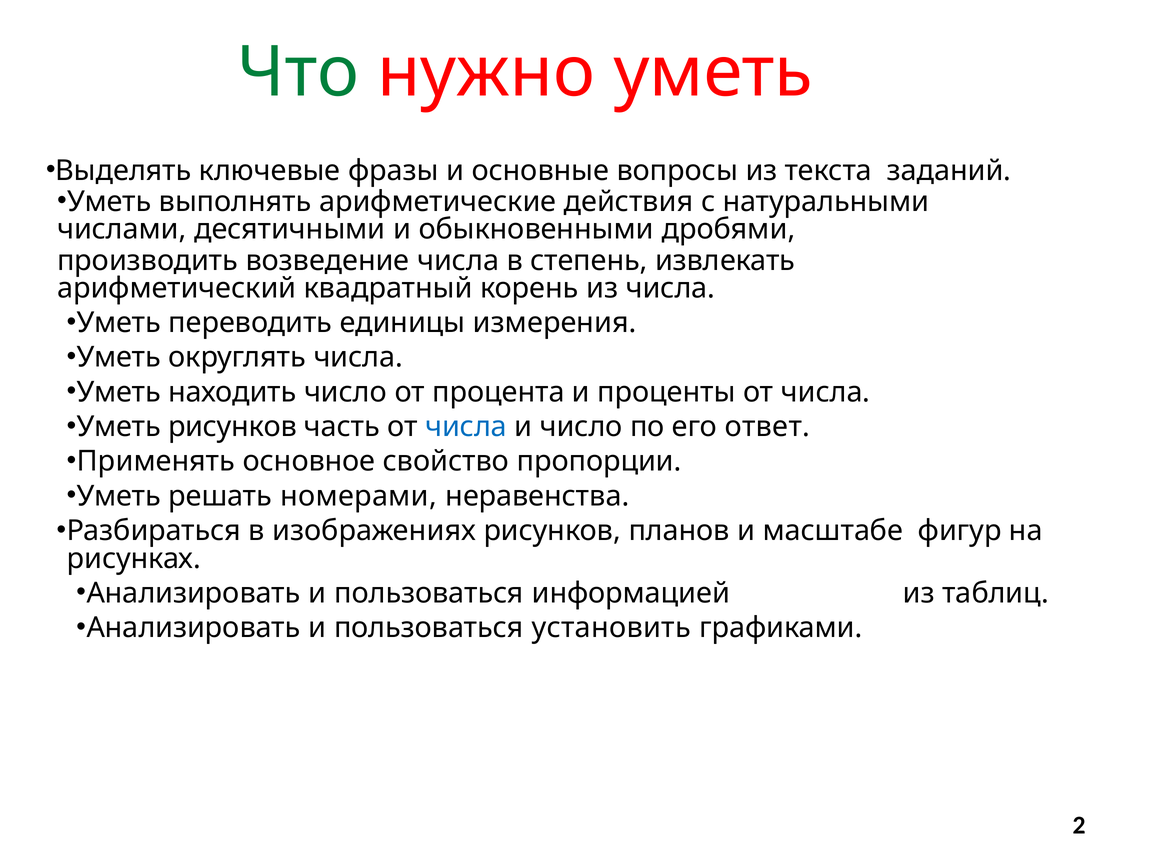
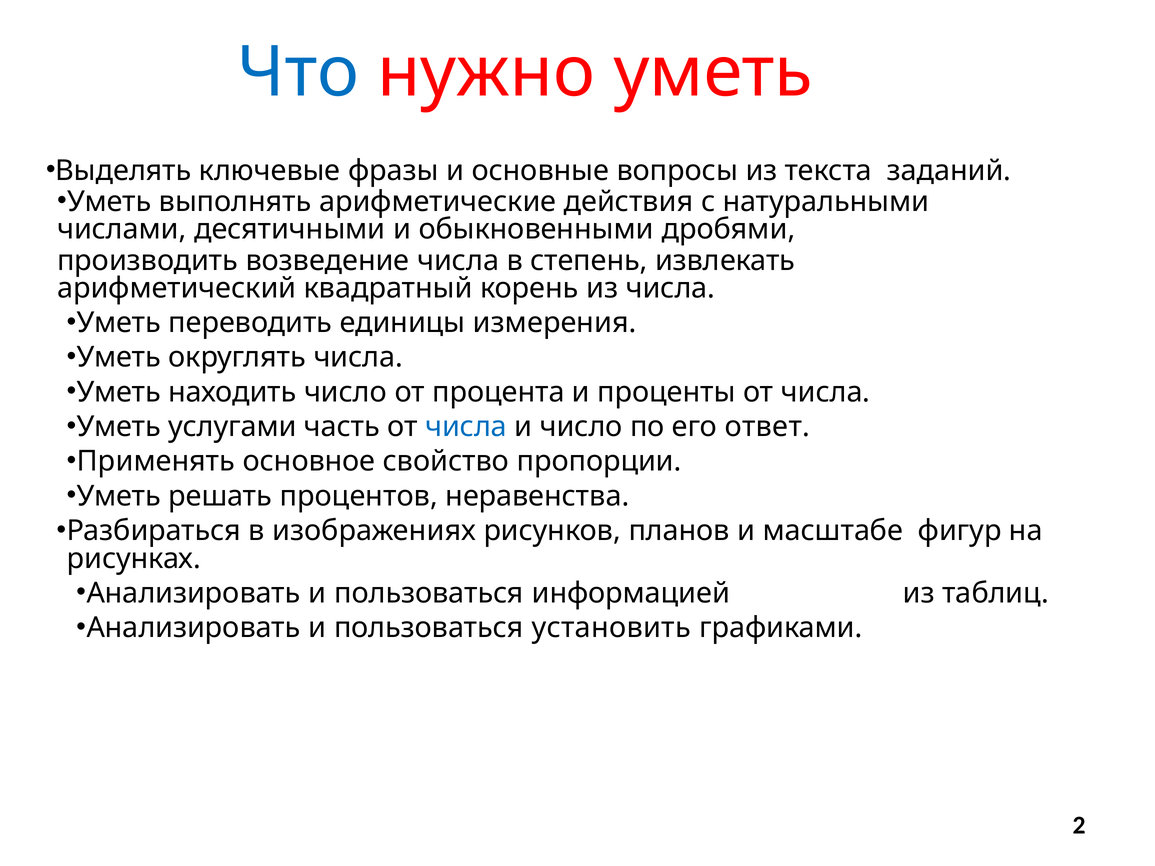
Что colour: green -> blue
Уметь рисунков: рисунков -> услугами
номерами: номерами -> процентов
